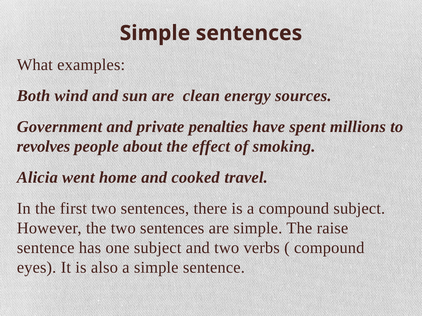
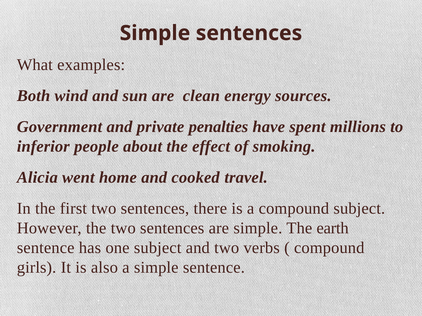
revolves: revolves -> inferior
raise: raise -> earth
eyes: eyes -> girls
